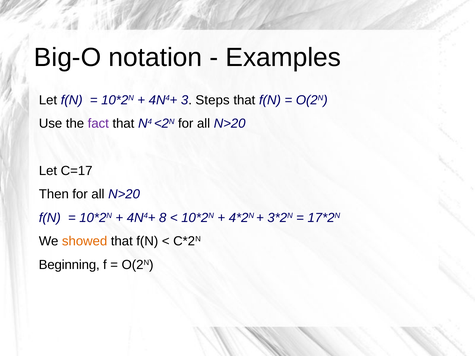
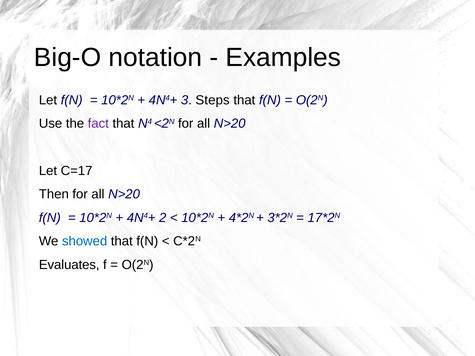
8: 8 -> 2
showed colour: orange -> blue
Beginning: Beginning -> Evaluates
